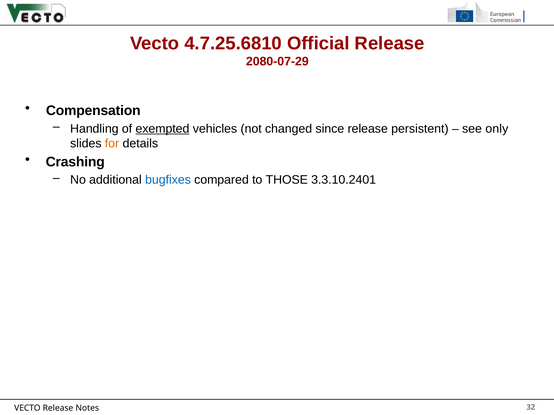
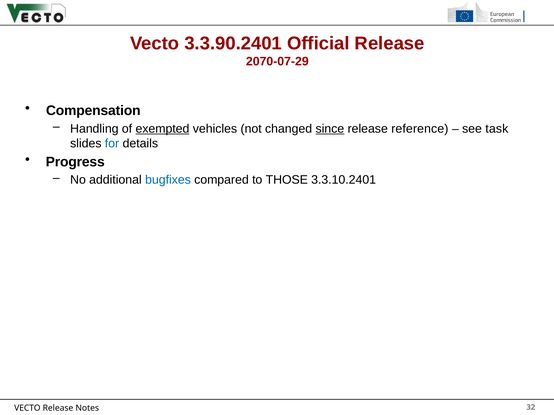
4.7.25.6810: 4.7.25.6810 -> 3.3.90.2401
2080-07-29: 2080-07-29 -> 2070-07-29
since underline: none -> present
persistent: persistent -> reference
only: only -> task
for colour: orange -> blue
Crashing: Crashing -> Progress
